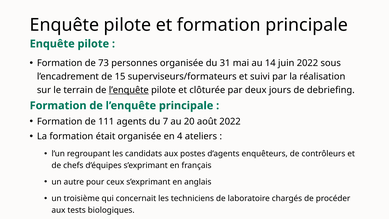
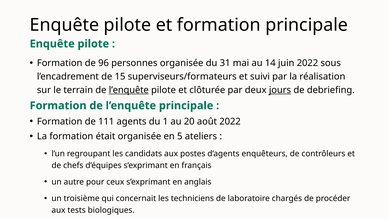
73: 73 -> 96
jours underline: none -> present
7: 7 -> 1
4: 4 -> 5
